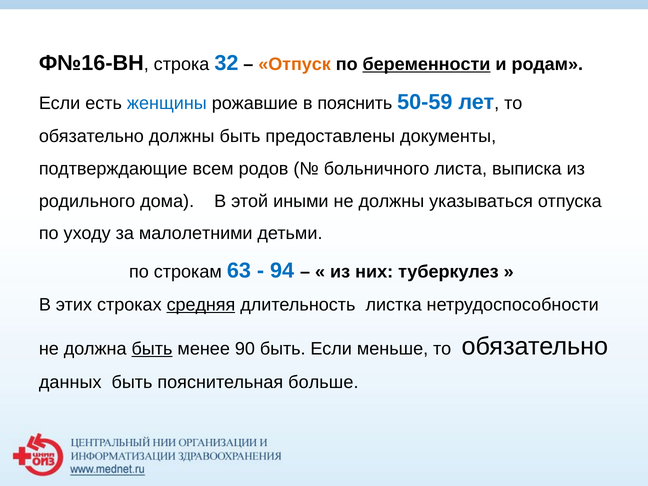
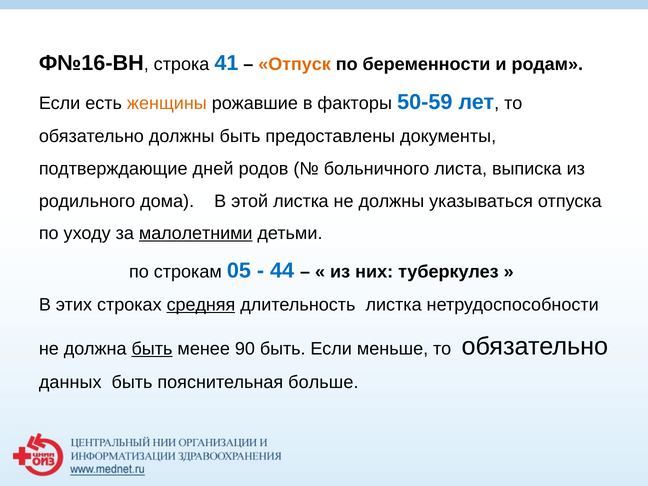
32: 32 -> 41
беременности underline: present -> none
женщины colour: blue -> orange
пояснить: пояснить -> факторы
всем: всем -> дней
этой иными: иными -> листка
малолетними underline: none -> present
63: 63 -> 05
94: 94 -> 44
